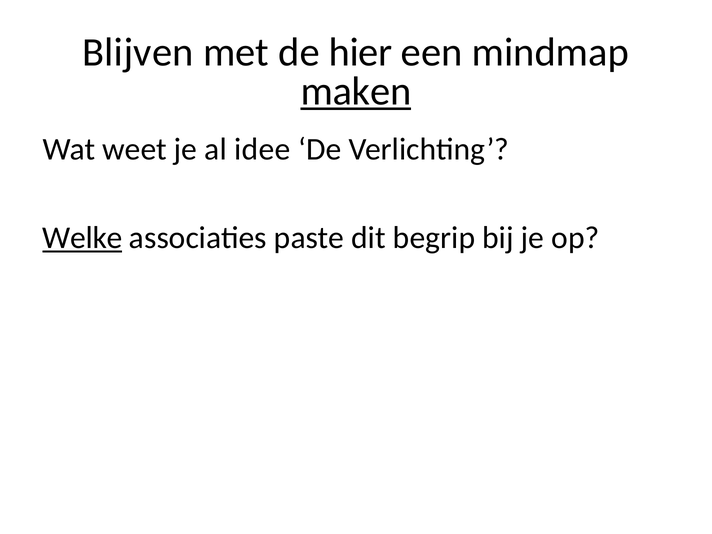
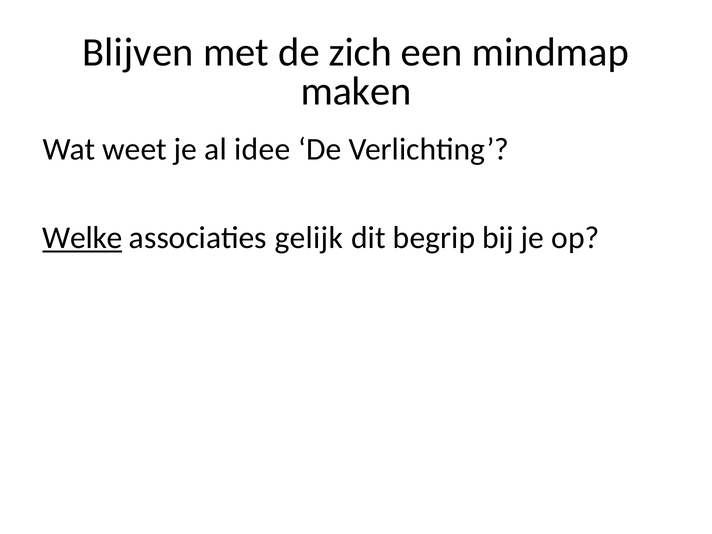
hier: hier -> zich
maken underline: present -> none
paste: paste -> gelijk
